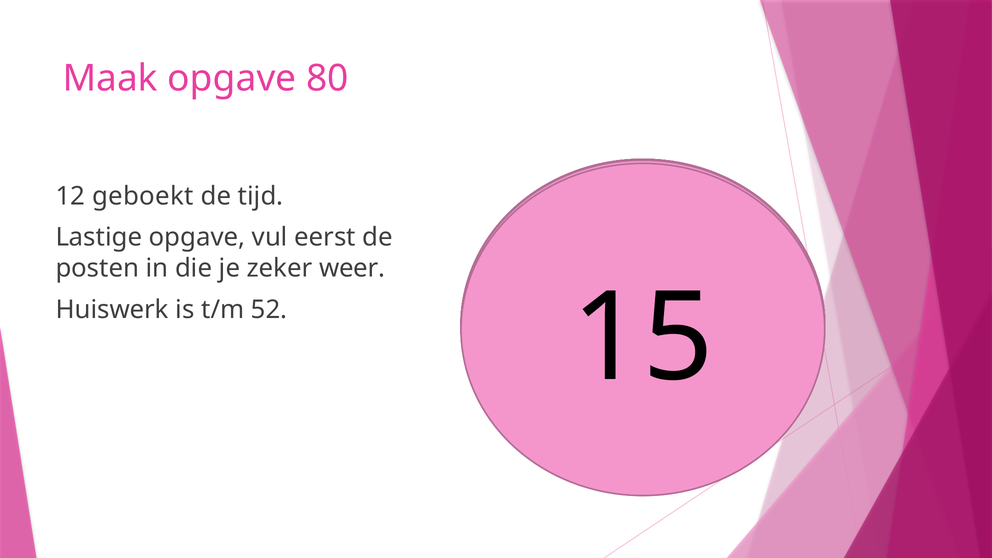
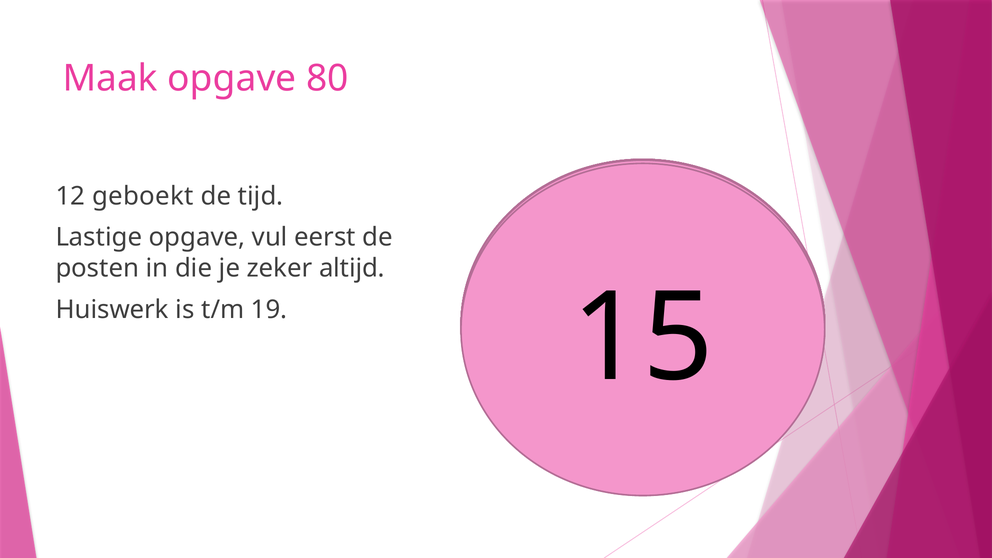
weer: weer -> altijd
52: 52 -> 19
